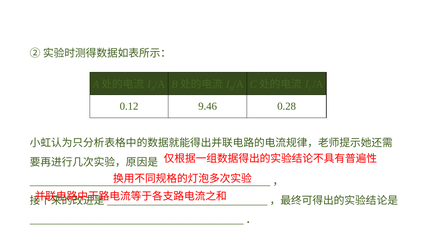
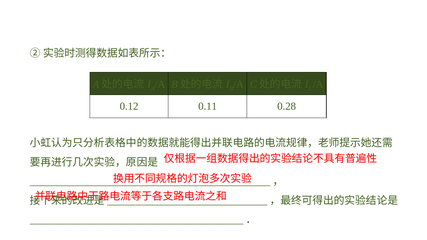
9.46: 9.46 -> 0.11
